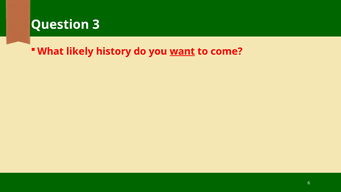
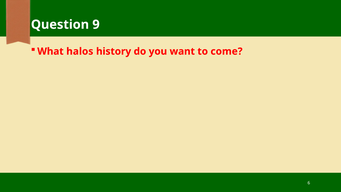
3: 3 -> 9
likely: likely -> halos
want underline: present -> none
